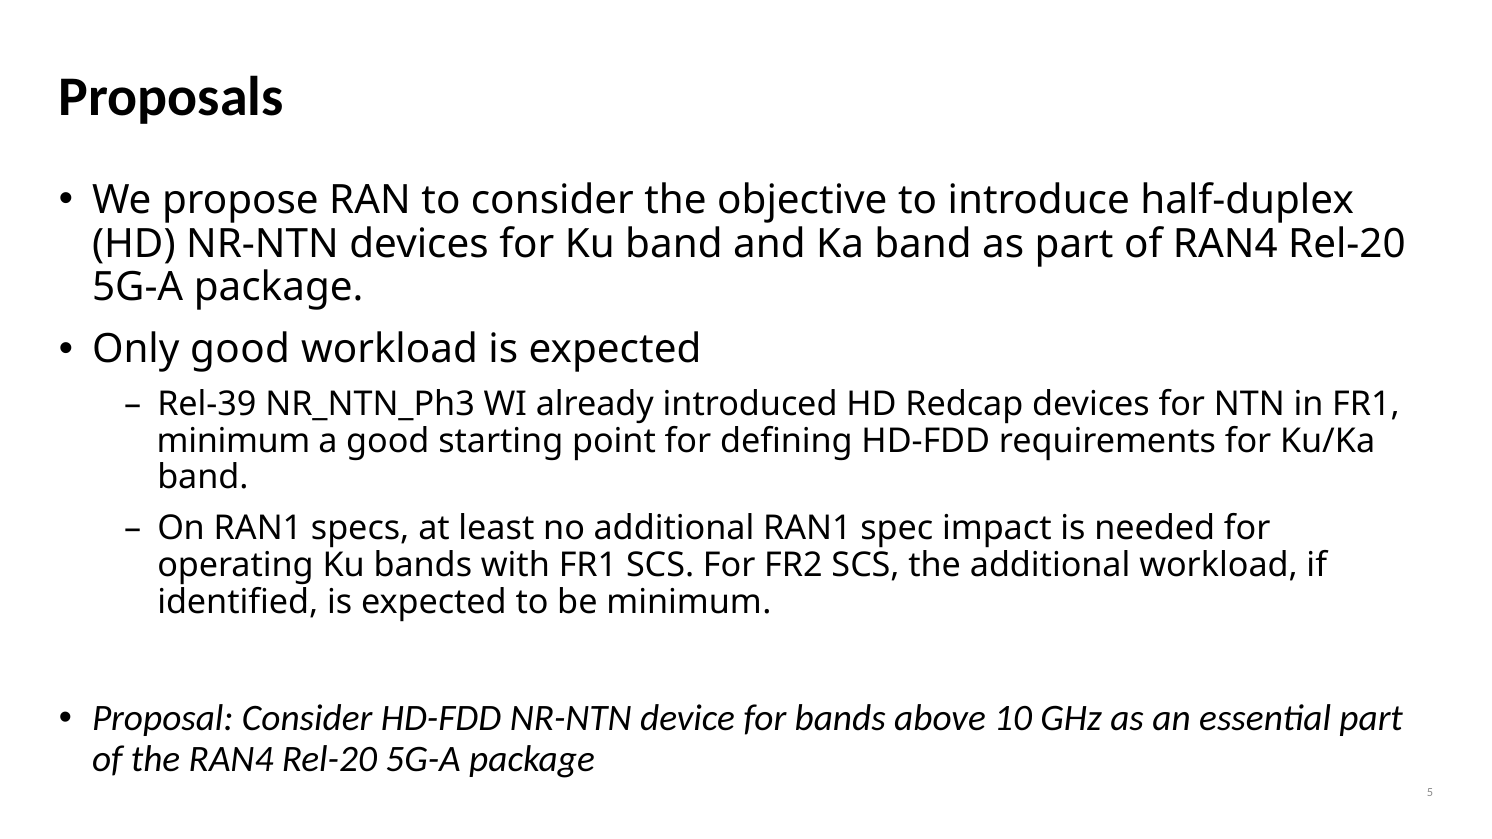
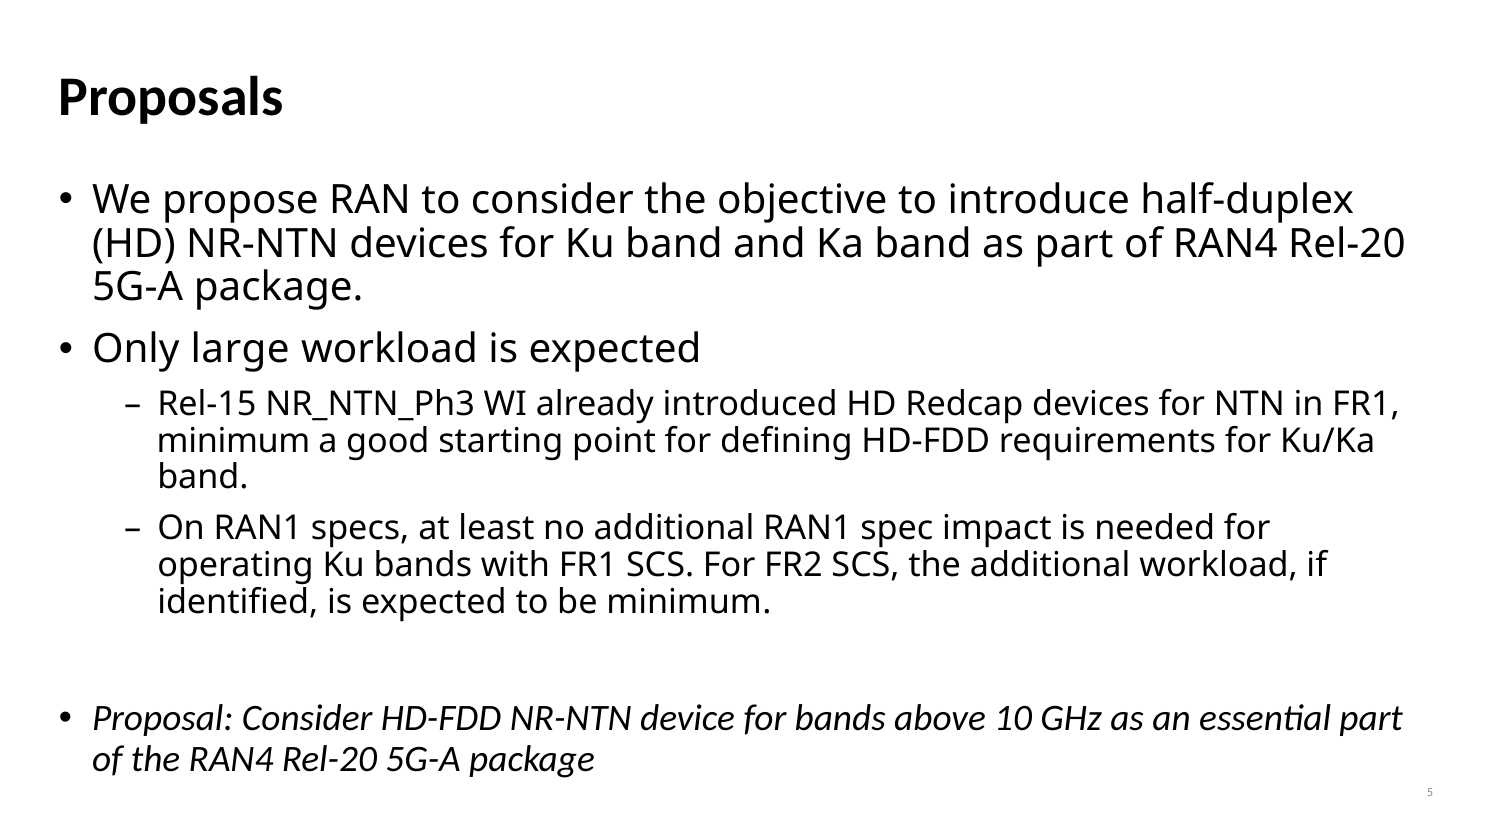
Only good: good -> large
Rel-39: Rel-39 -> Rel-15
